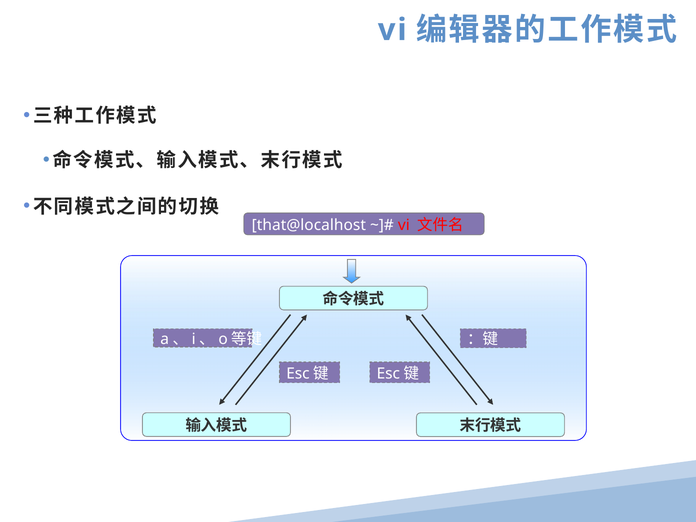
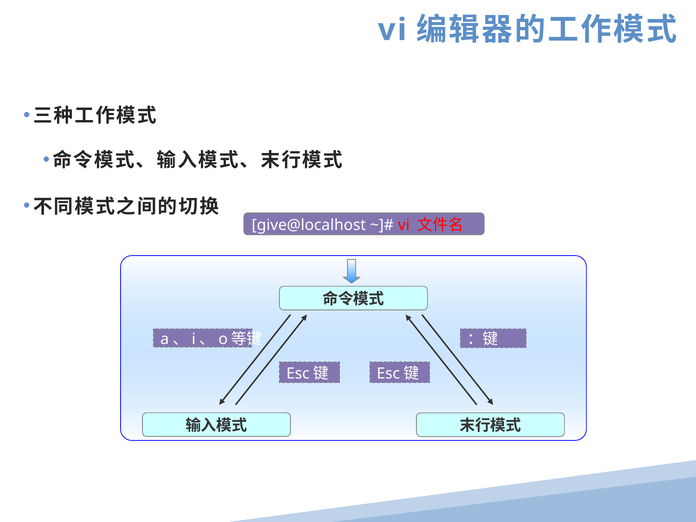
that@localhost: that@localhost -> give@localhost
